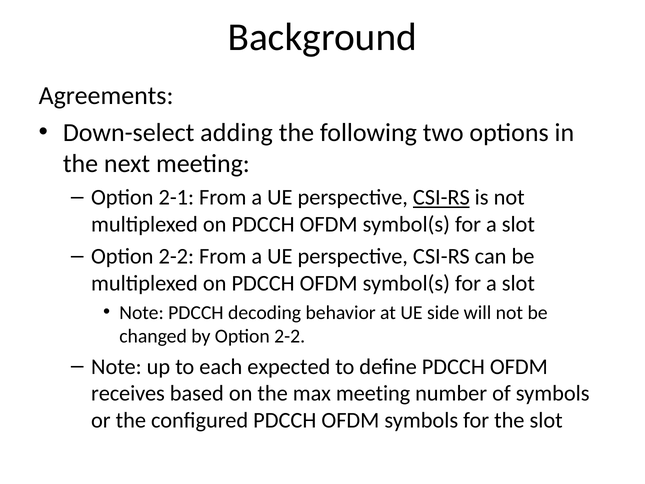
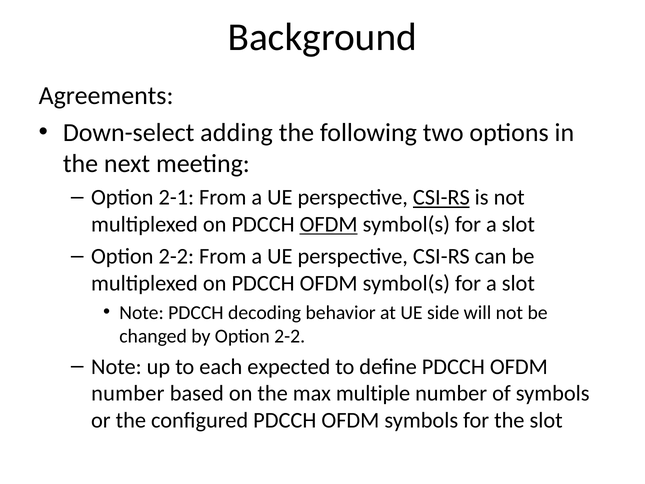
OFDM at (329, 224) underline: none -> present
receives at (128, 393): receives -> number
max meeting: meeting -> multiple
